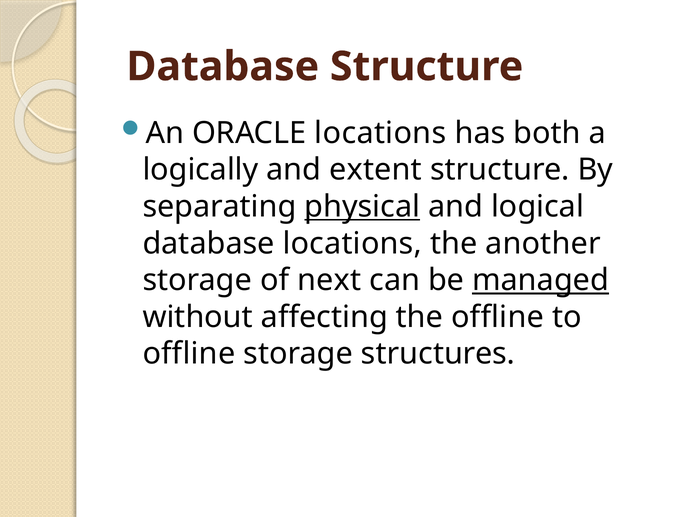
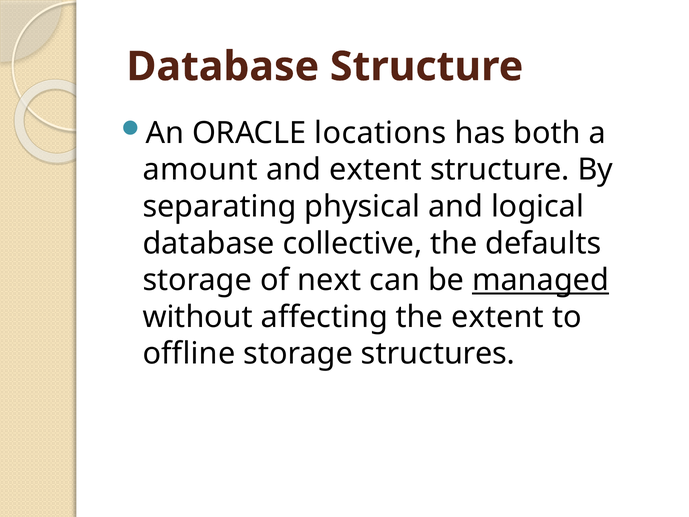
logically: logically -> amount
physical underline: present -> none
database locations: locations -> collective
another: another -> defaults
the offline: offline -> extent
